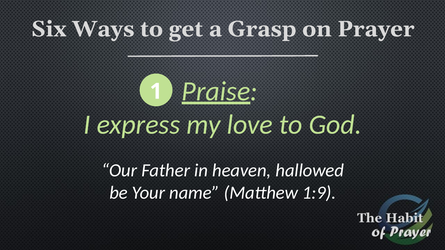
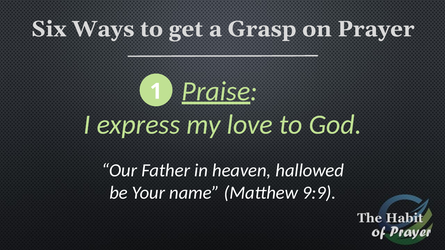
1:9: 1:9 -> 9:9
